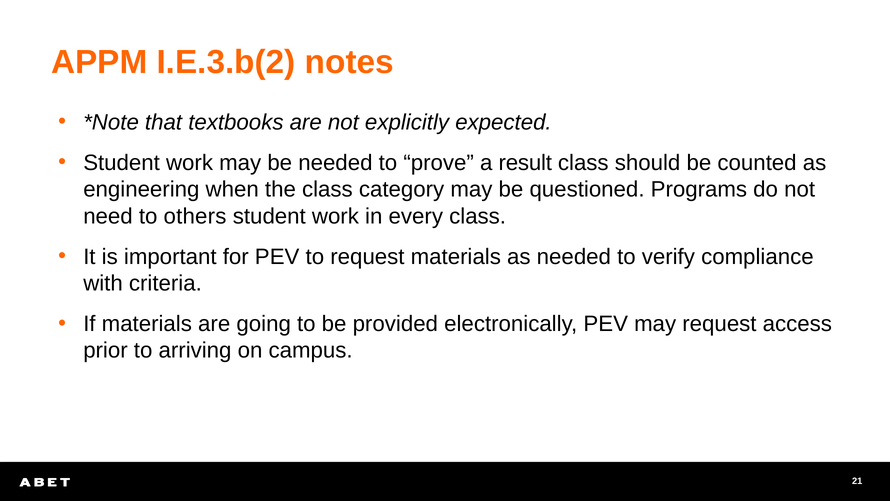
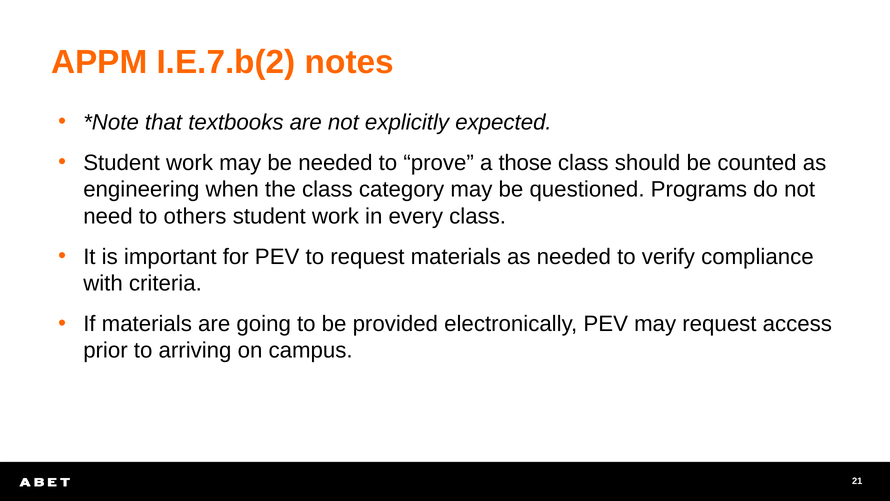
I.E.3.b(2: I.E.3.b(2 -> I.E.7.b(2
result: result -> those
